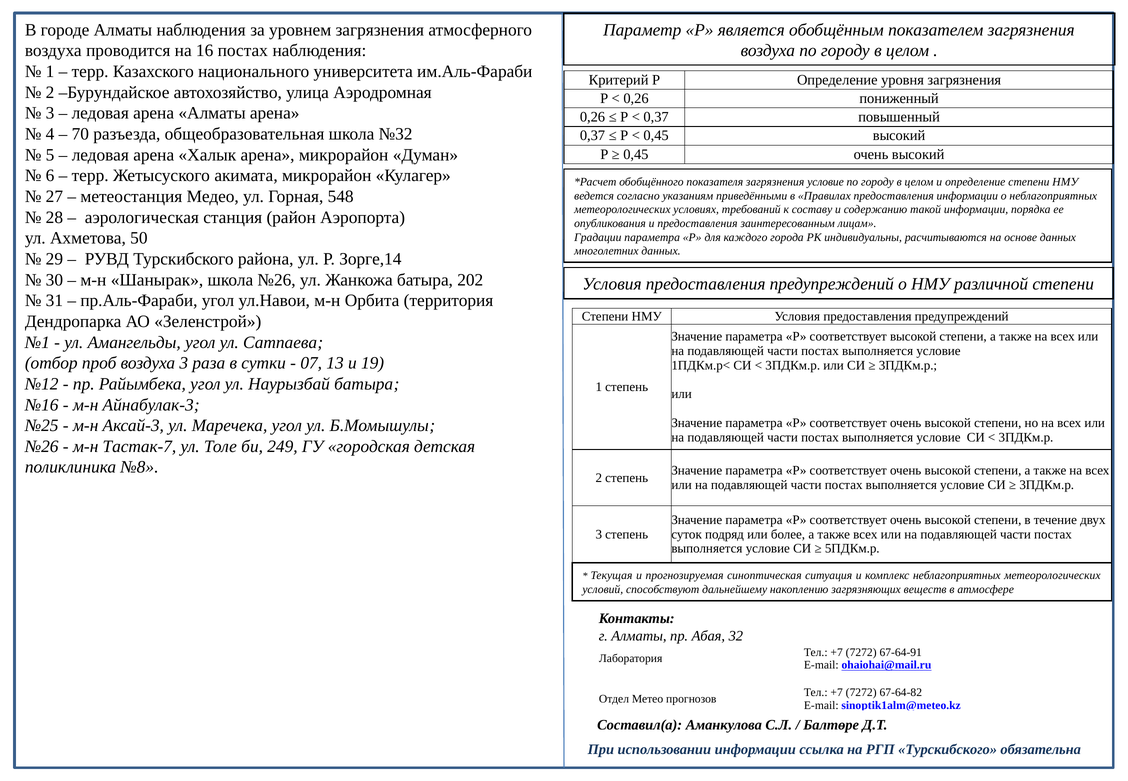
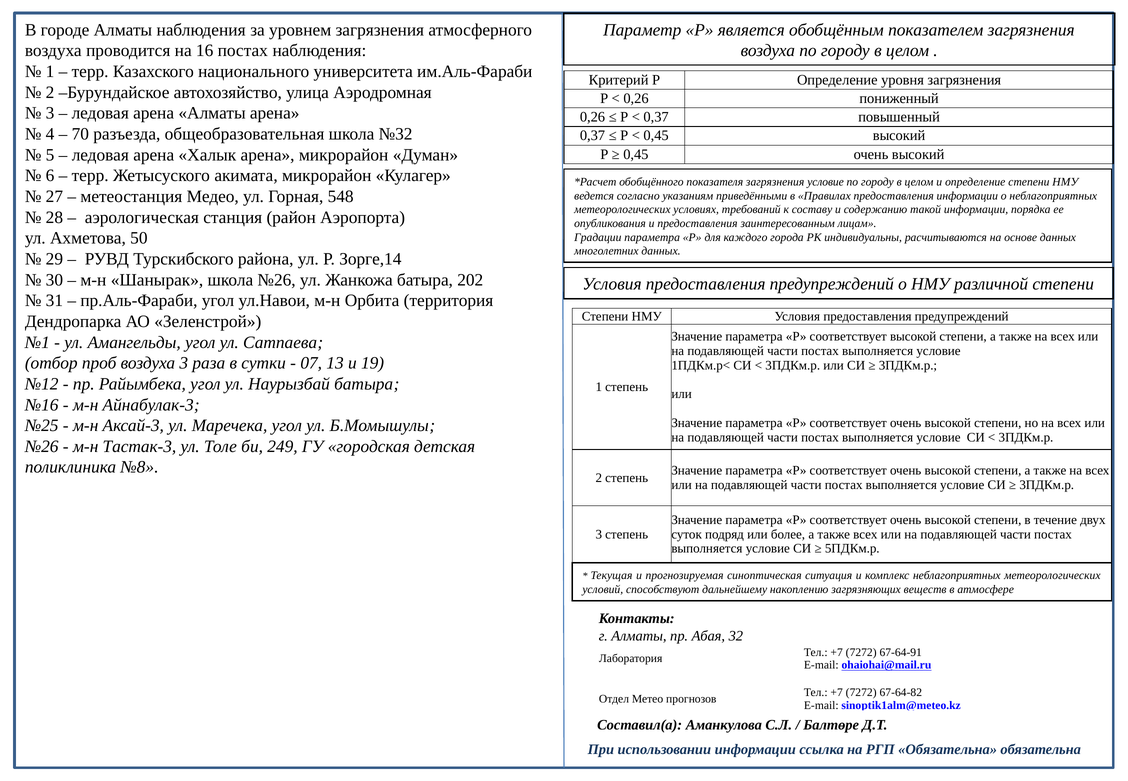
Тастак-7: Тастак-7 -> Тастак-3
РГП Турскибского: Турскибского -> Обязательна
